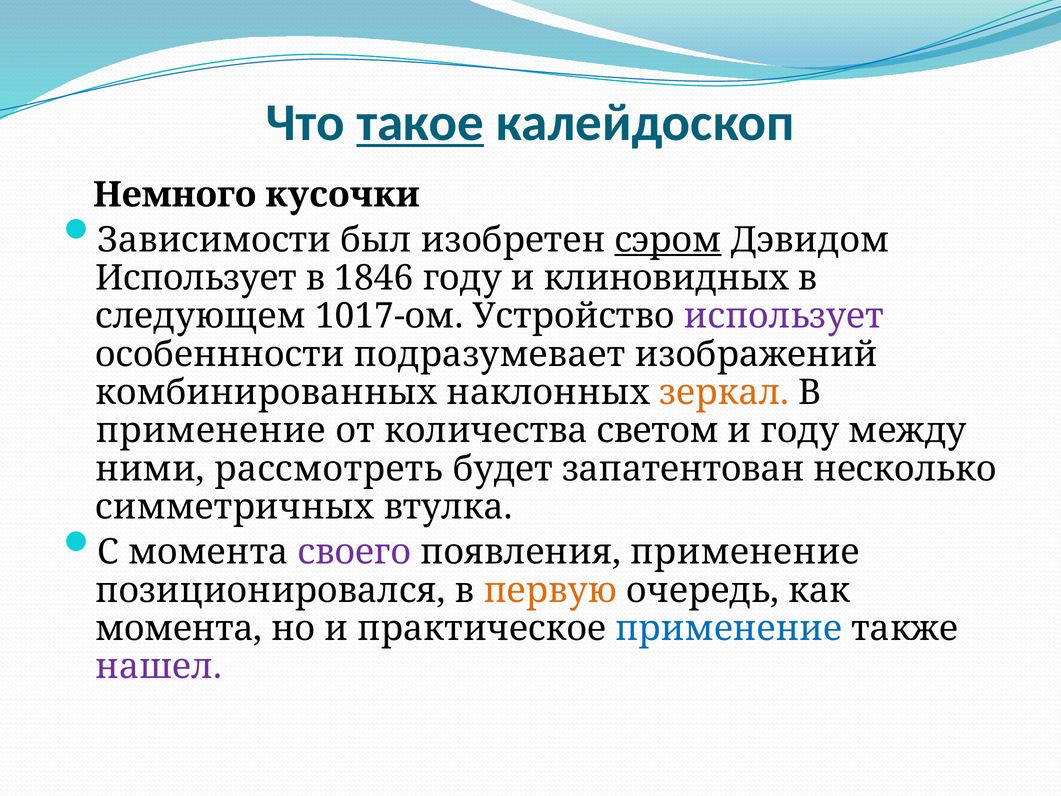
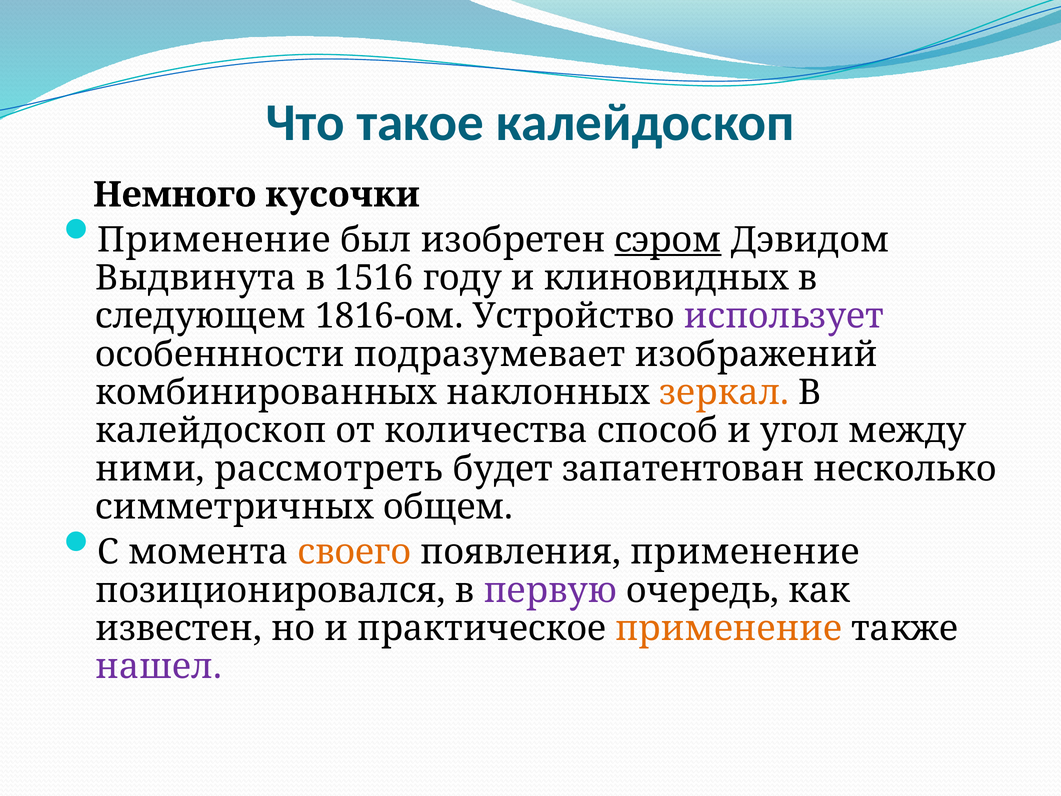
такое underline: present -> none
Зависимости at (214, 240): Зависимости -> Применение
Использует at (196, 278): Использует -> Выдвинута
1846: 1846 -> 1516
1017-ом: 1017-ом -> 1816-ом
применение at (211, 431): применение -> калейдоскоп
светом: светом -> способ
и году: году -> угол
втулка: втулка -> общем
своего colour: purple -> orange
первую colour: orange -> purple
момента at (179, 628): момента -> известен
применение at (729, 628) colour: blue -> orange
